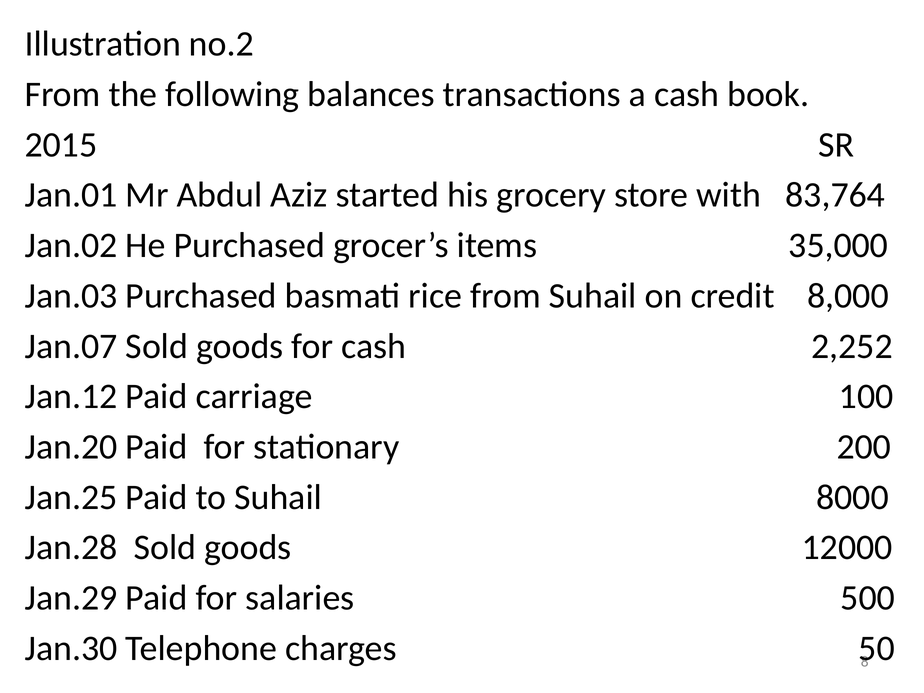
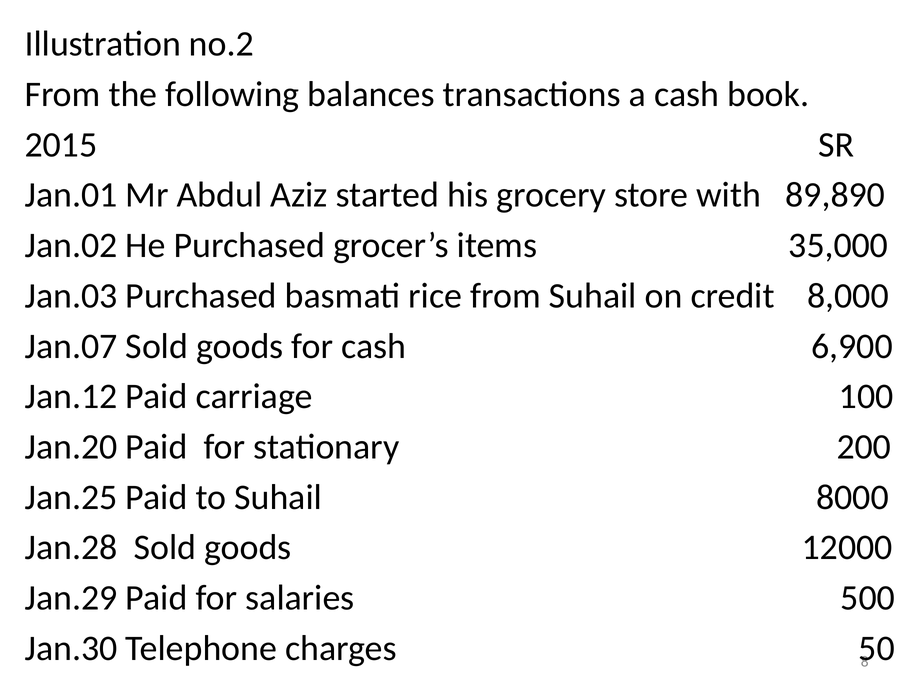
83,764: 83,764 -> 89,890
2,252: 2,252 -> 6,900
